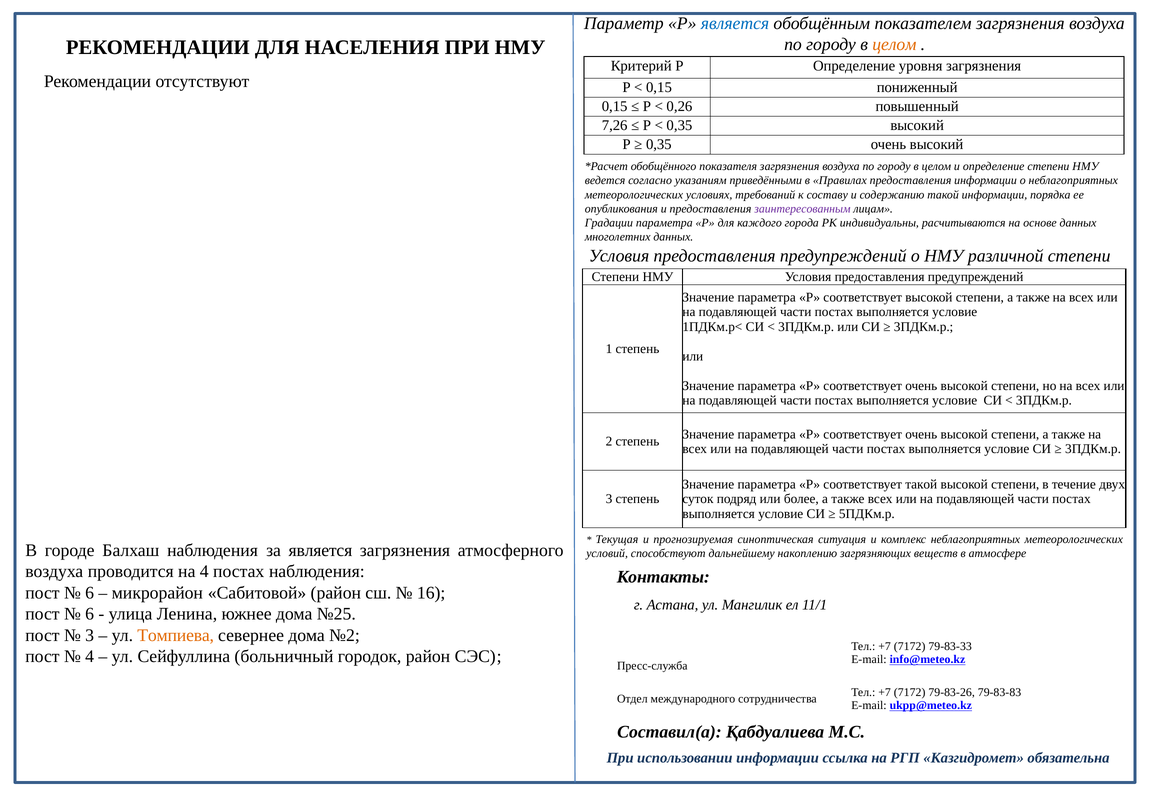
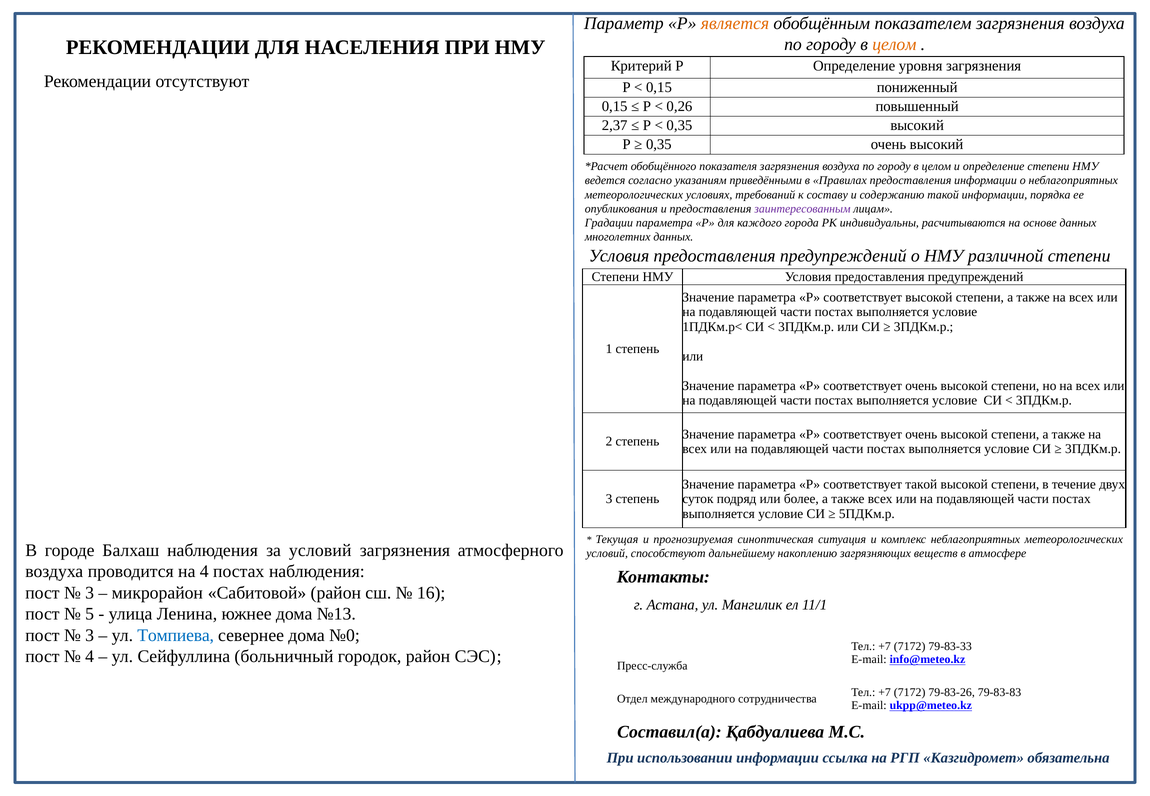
является at (735, 23) colour: blue -> orange
7,26: 7,26 -> 2,37
за является: является -> условий
6 at (90, 593): 6 -> 3
6 at (90, 614): 6 -> 5
№25: №25 -> №13
Томпиева colour: orange -> blue
№2: №2 -> №0
